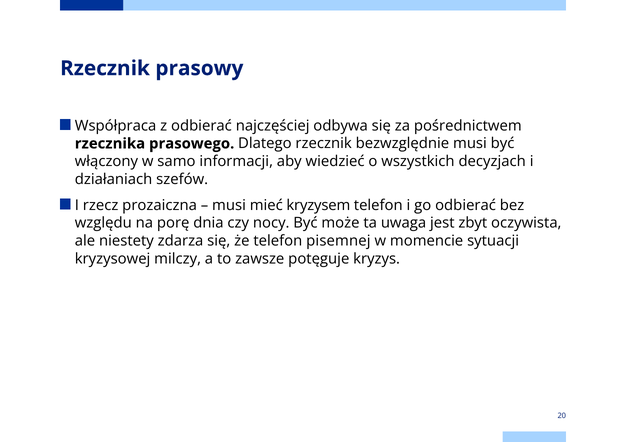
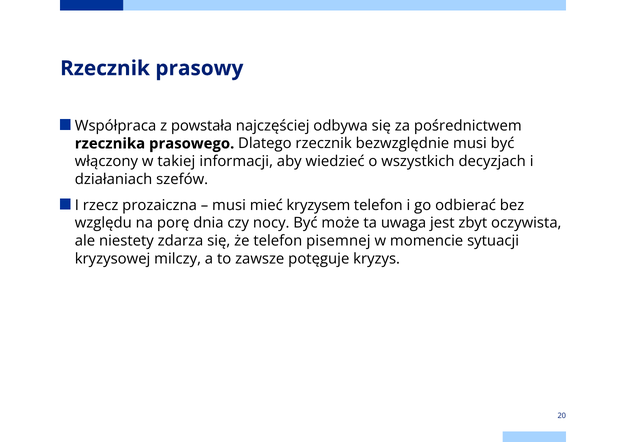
z odbierać: odbierać -> powstała
samo: samo -> takiej
